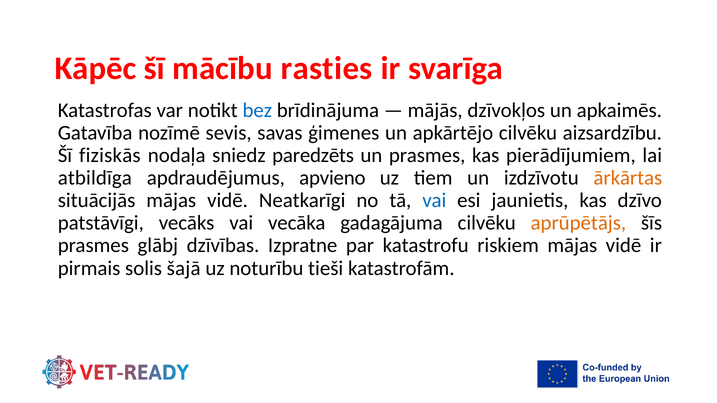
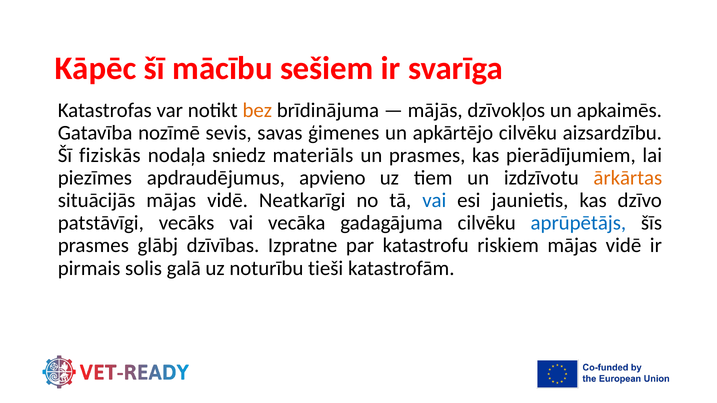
rasties: rasties -> sešiem
bez colour: blue -> orange
paredzēts: paredzēts -> materiāls
atbildīga: atbildīga -> piezīmes
aprūpētājs colour: orange -> blue
šajā: šajā -> galā
